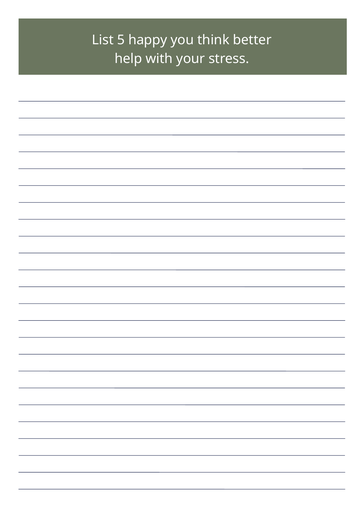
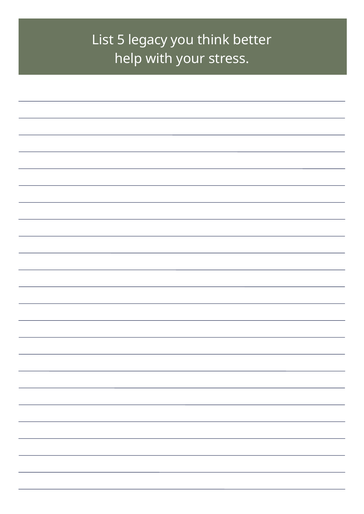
happy: happy -> legacy
